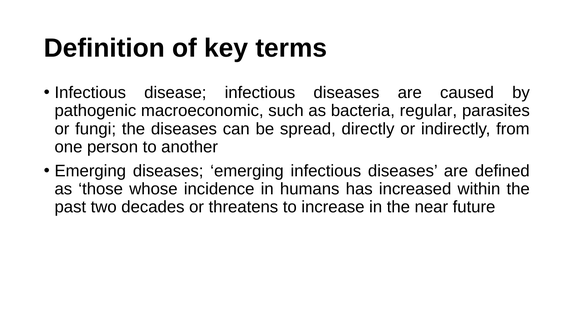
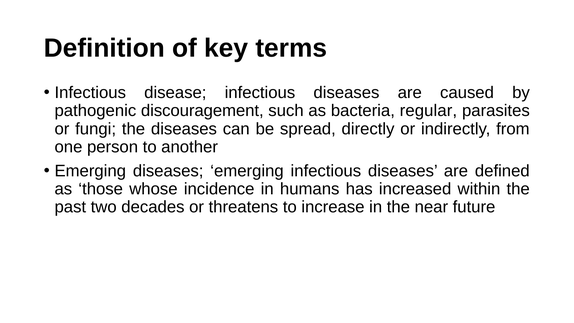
macroeconomic: macroeconomic -> discouragement
